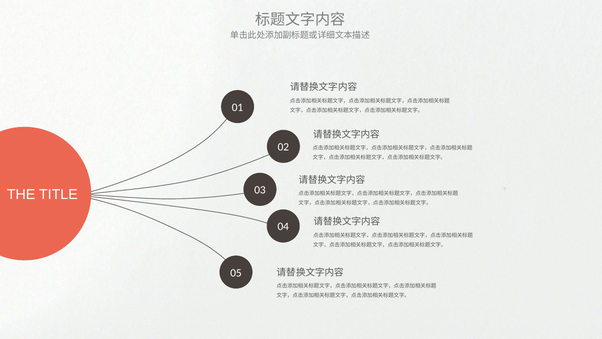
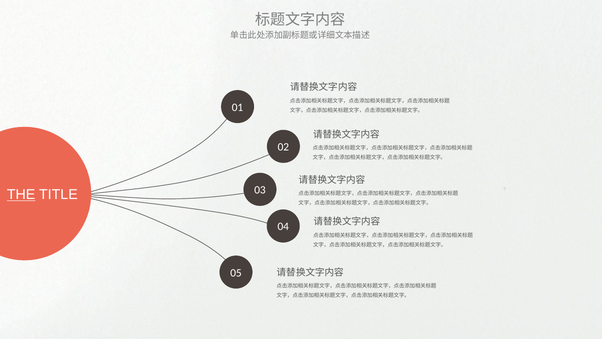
THE underline: none -> present
